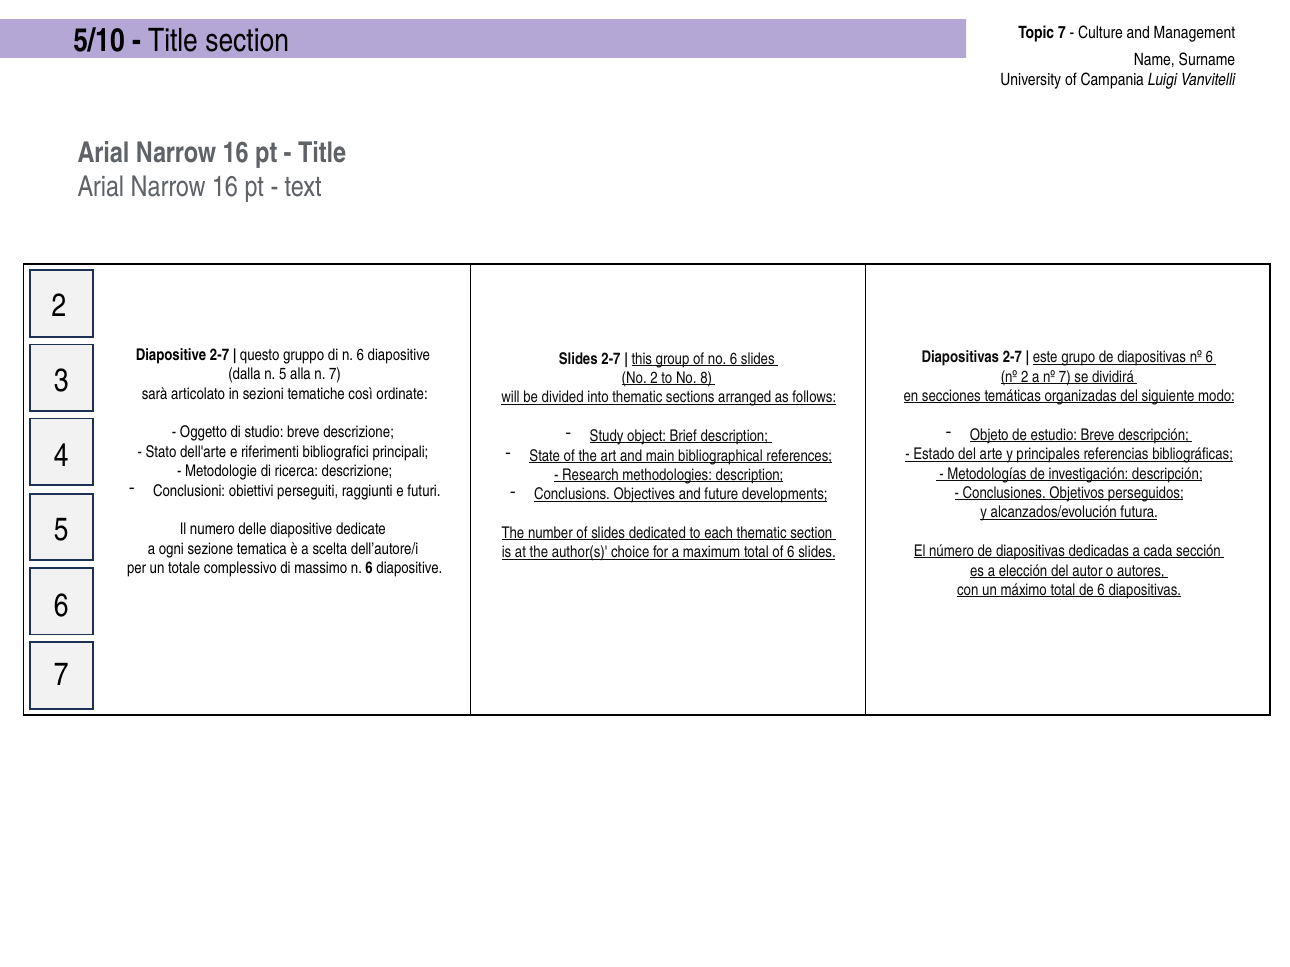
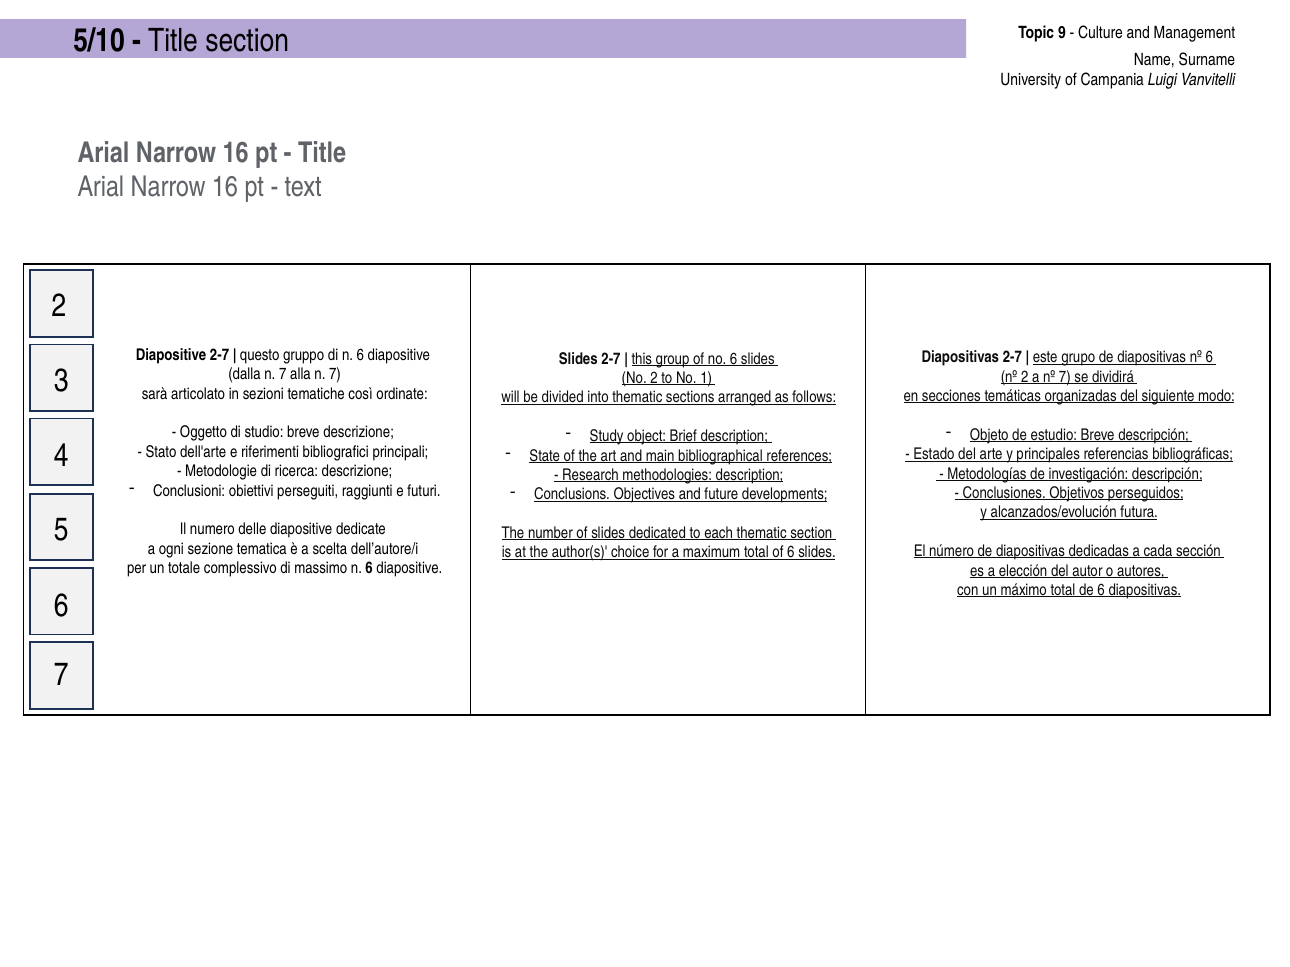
Topic 7: 7 -> 9
dalla n 5: 5 -> 7
8: 8 -> 1
